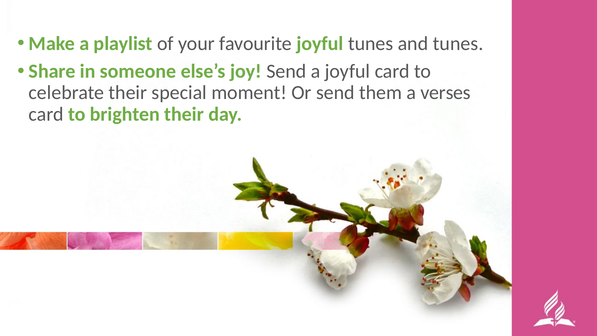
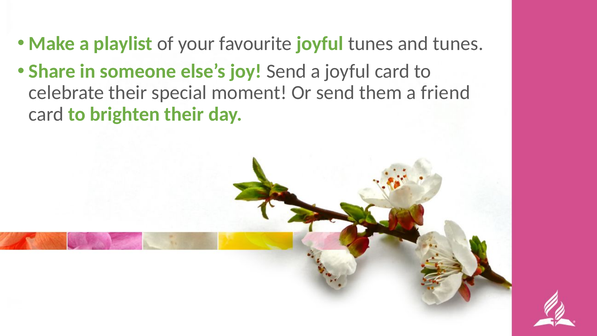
verses: verses -> friend
